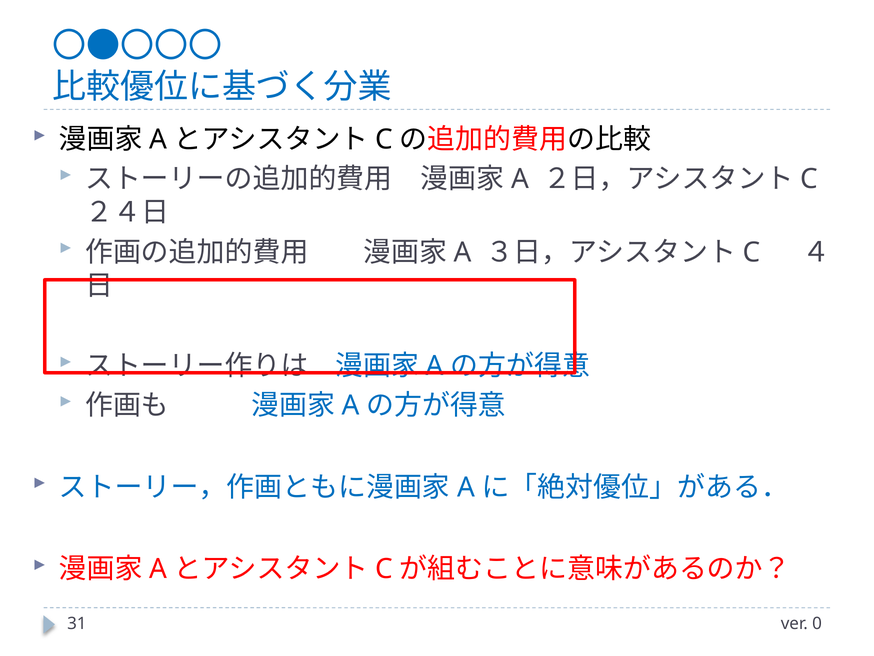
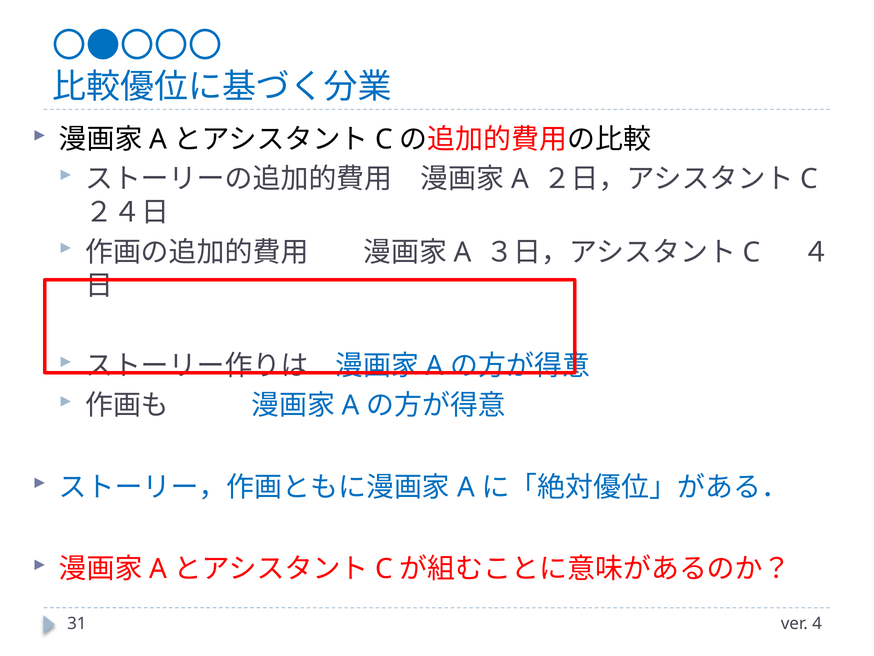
0: 0 -> 4
